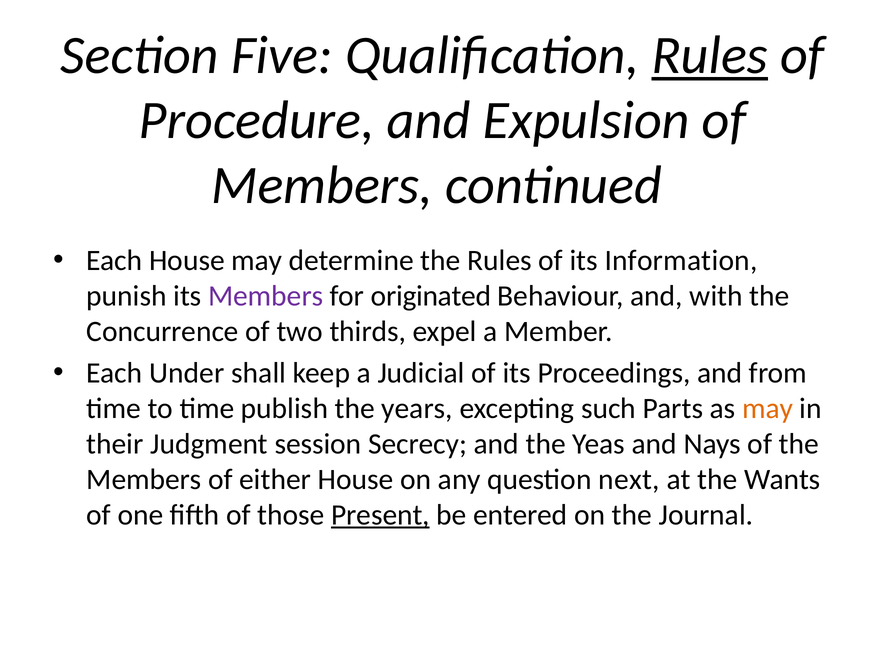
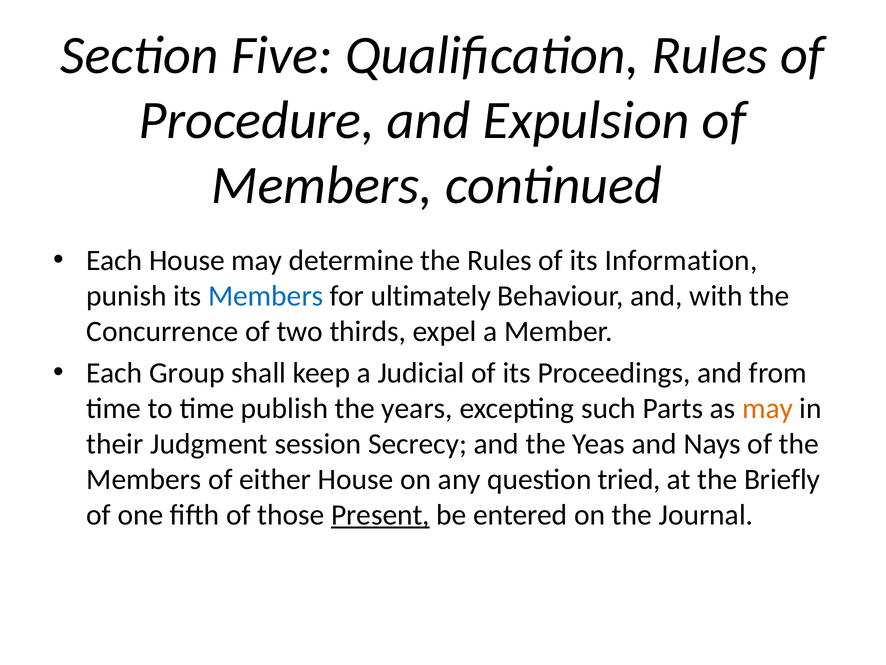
Rules at (710, 55) underline: present -> none
Members at (266, 296) colour: purple -> blue
originated: originated -> ultimately
Under: Under -> Group
next: next -> tried
Wants: Wants -> Briefly
